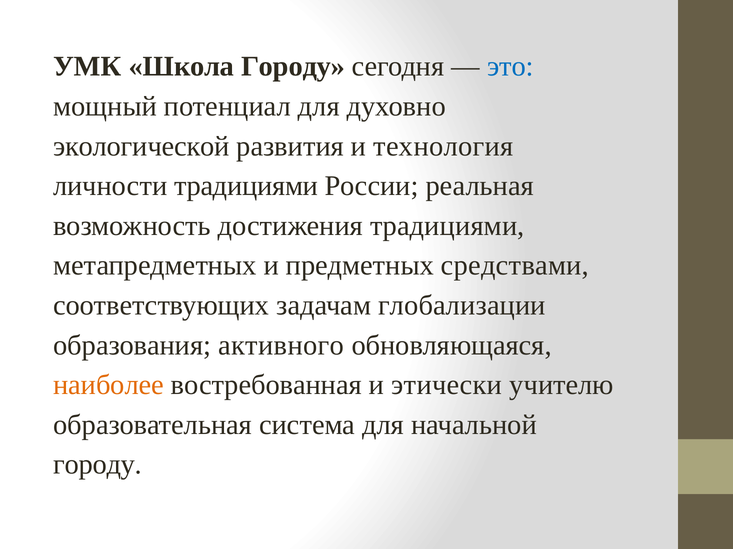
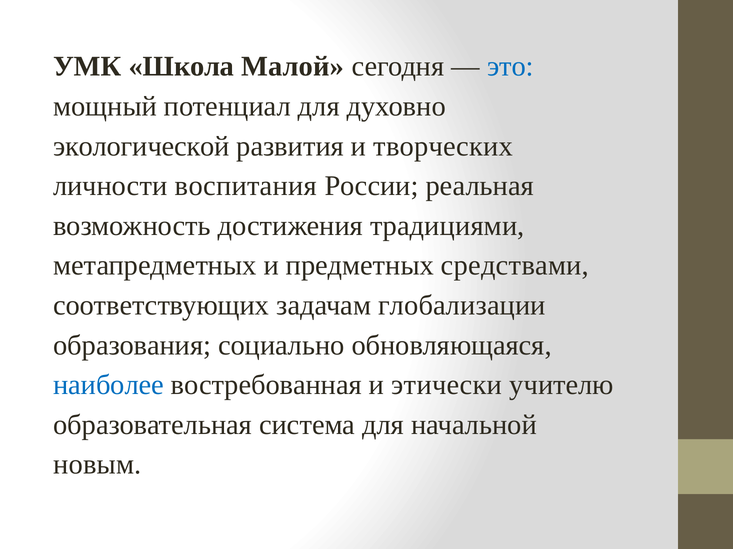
Школа Городу: Городу -> Малой
технология: технология -> творческих
личности традициями: традициями -> воспитания
активного: активного -> социально
наиболее colour: orange -> blue
городу at (98, 465): городу -> новым
